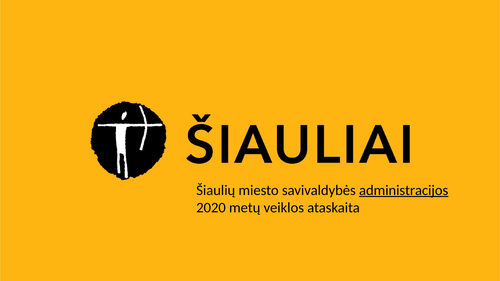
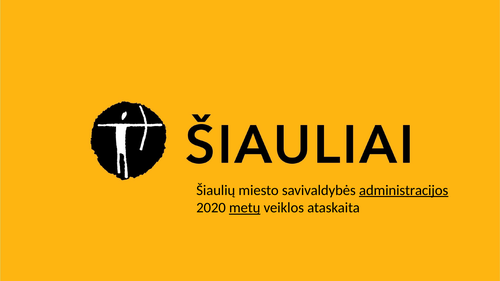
metų underline: none -> present
